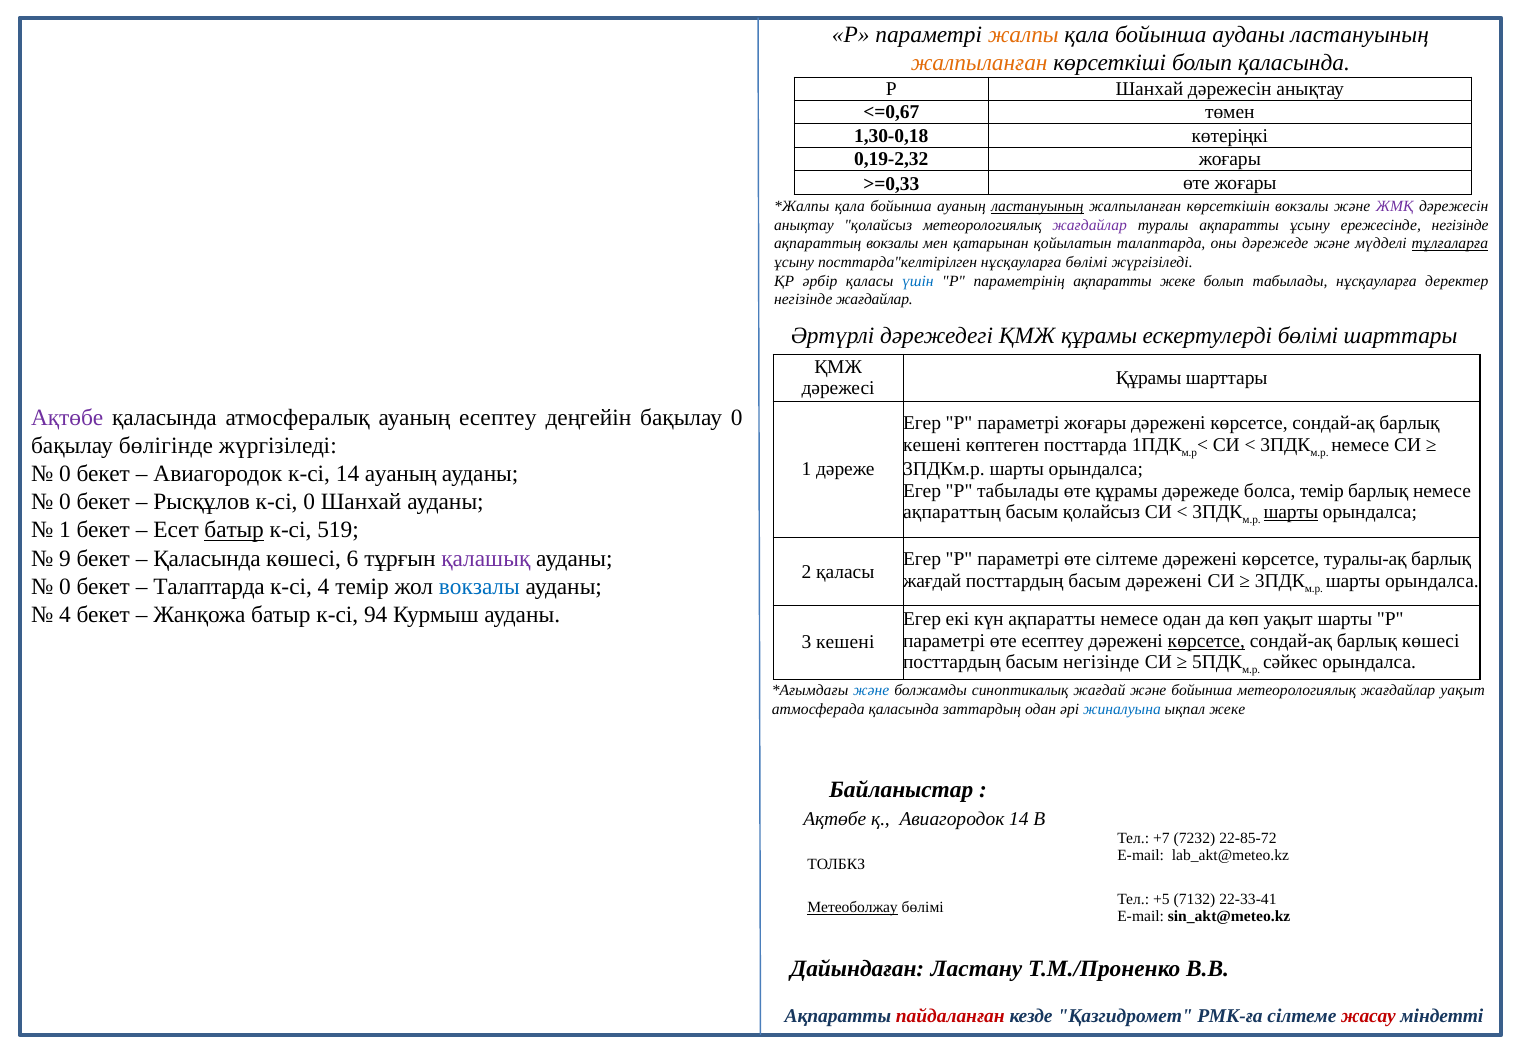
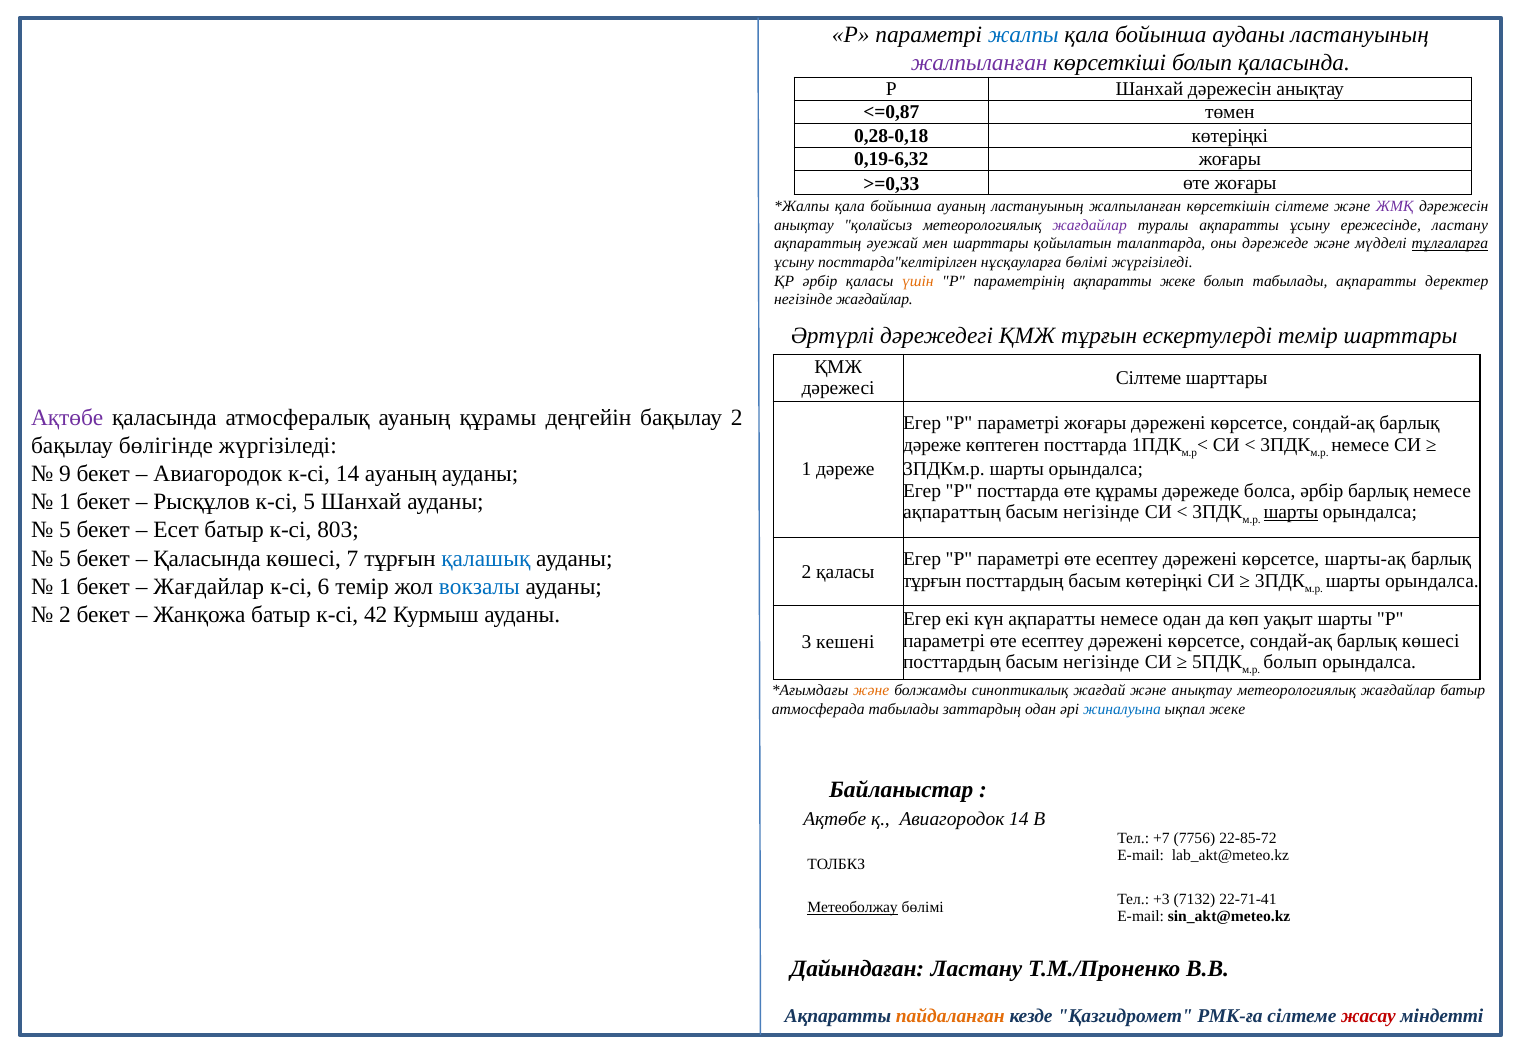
жалпы colour: orange -> blue
жалпыланған at (979, 63) colour: orange -> purple
<=0,67: <=0,67 -> <=0,87
1,30-0,18: 1,30-0,18 -> 0,28-0,18
0,19-2,32: 0,19-2,32 -> 0,19-6,32
ластануының at (1037, 206) underline: present -> none
көрсеткішін вокзалы: вокзалы -> сілтеме
ережесінде негізінде: негізінде -> ластану
ақпараттың вокзалы: вокзалы -> әуежай
мен қатарынан: қатарынан -> шарттары
үшін colour: blue -> orange
табылады нұсқауларға: нұсқауларға -> ақпаратты
ҚМЖ құрамы: құрамы -> тұрғын
ескертулерді бөлімі: бөлімі -> темір
Құрамы at (1149, 378): Құрамы -> Сілтеме
ауаның есептеу: есептеу -> құрамы
бақылау 0: 0 -> 2
кешені at (932, 445): кешені -> дәреже
0 at (65, 474): 0 -> 9
P табылады: табылады -> посттарда
болса темір: темір -> әрбір
0 at (65, 502): 0 -> 1
к-сі 0: 0 -> 5
қолайсыз at (1101, 512): қолайсыз -> негізінде
1 at (65, 530): 1 -> 5
батыр at (234, 530) underline: present -> none
519: 519 -> 803
9 at (65, 558): 9 -> 5
6: 6 -> 7
қалашық colour: purple -> blue
сілтеме at (1127, 559): сілтеме -> есептеу
туралы-ақ: туралы-ақ -> шарты-ақ
жағдай at (932, 581): жағдай -> тұрғын
басым дәрежені: дәрежені -> көтеріңкі
0 at (65, 586): 0 -> 1
Талаптарда at (209, 586): Талаптарда -> Жағдайлар
к-сі 4: 4 -> 6
4 at (65, 615): 4 -> 2
94: 94 -> 42
көрсетсе at (1206, 641) underline: present -> none
сәйкес at (1290, 662): сәйкес -> болып
және at (871, 691) colour: blue -> orange
және бойынша: бойынша -> анықтау
жағдайлар уақыт: уақыт -> батыр
атмосферада қаласында: қаласында -> табылады
7232: 7232 -> 7756
+5: +5 -> +3
22-33-41: 22-33-41 -> 22-71-41
пайдаланған colour: red -> orange
